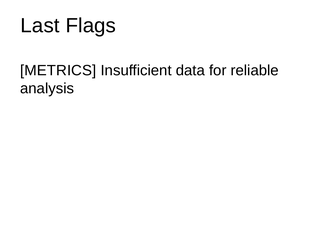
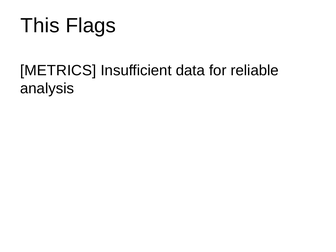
Last: Last -> This
